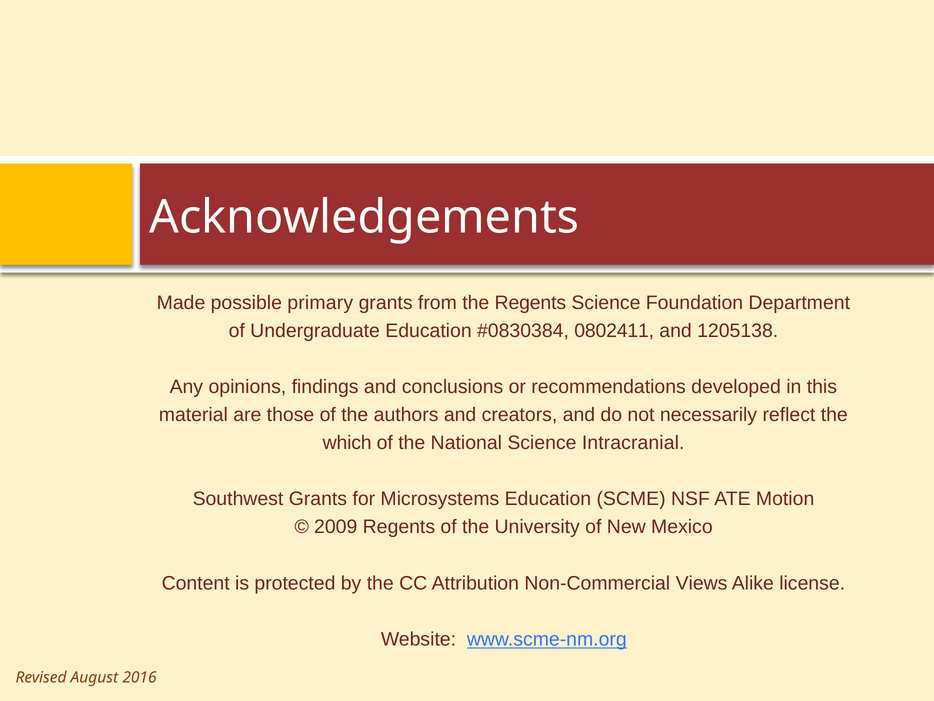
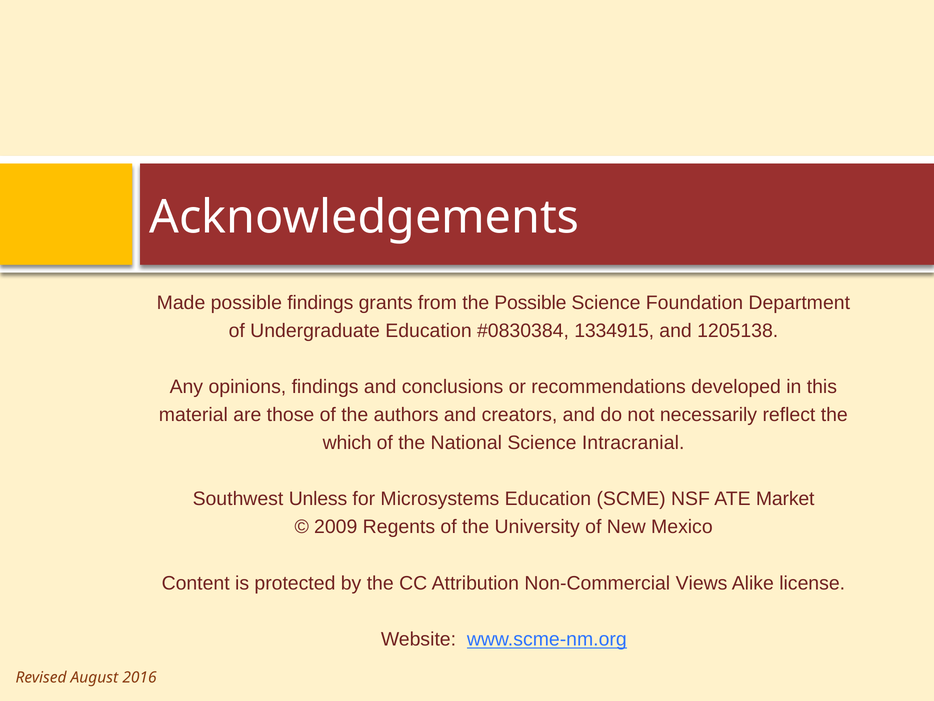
possible primary: primary -> findings
the Regents: Regents -> Possible
0802411: 0802411 -> 1334915
Southwest Grants: Grants -> Unless
Motion: Motion -> Market
